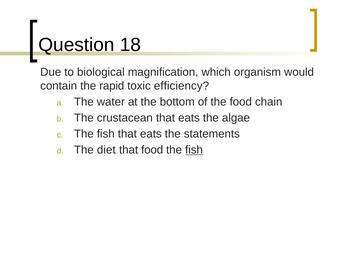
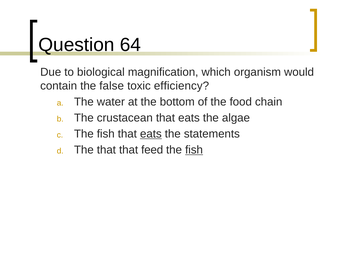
18: 18 -> 64
rapid: rapid -> false
eats at (151, 134) underline: none -> present
The diet: diet -> that
that food: food -> feed
